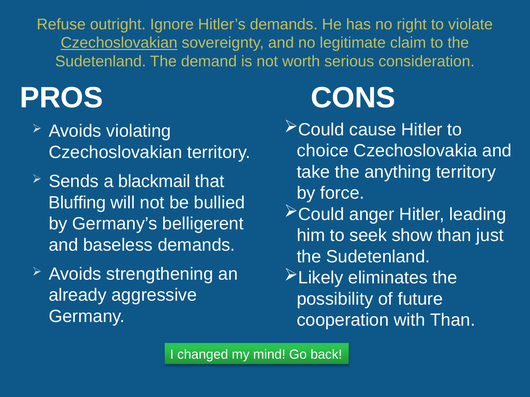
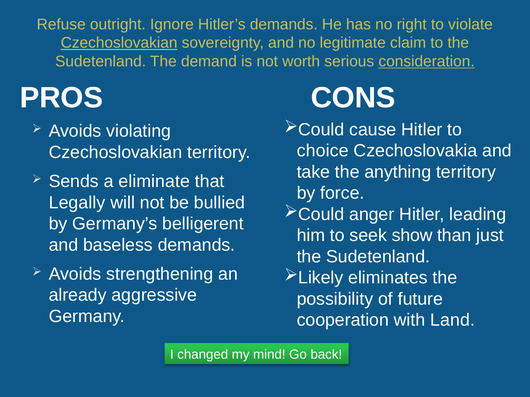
consideration underline: none -> present
blackmail: blackmail -> eliminate
Bluffing: Bluffing -> Legally
with Than: Than -> Land
